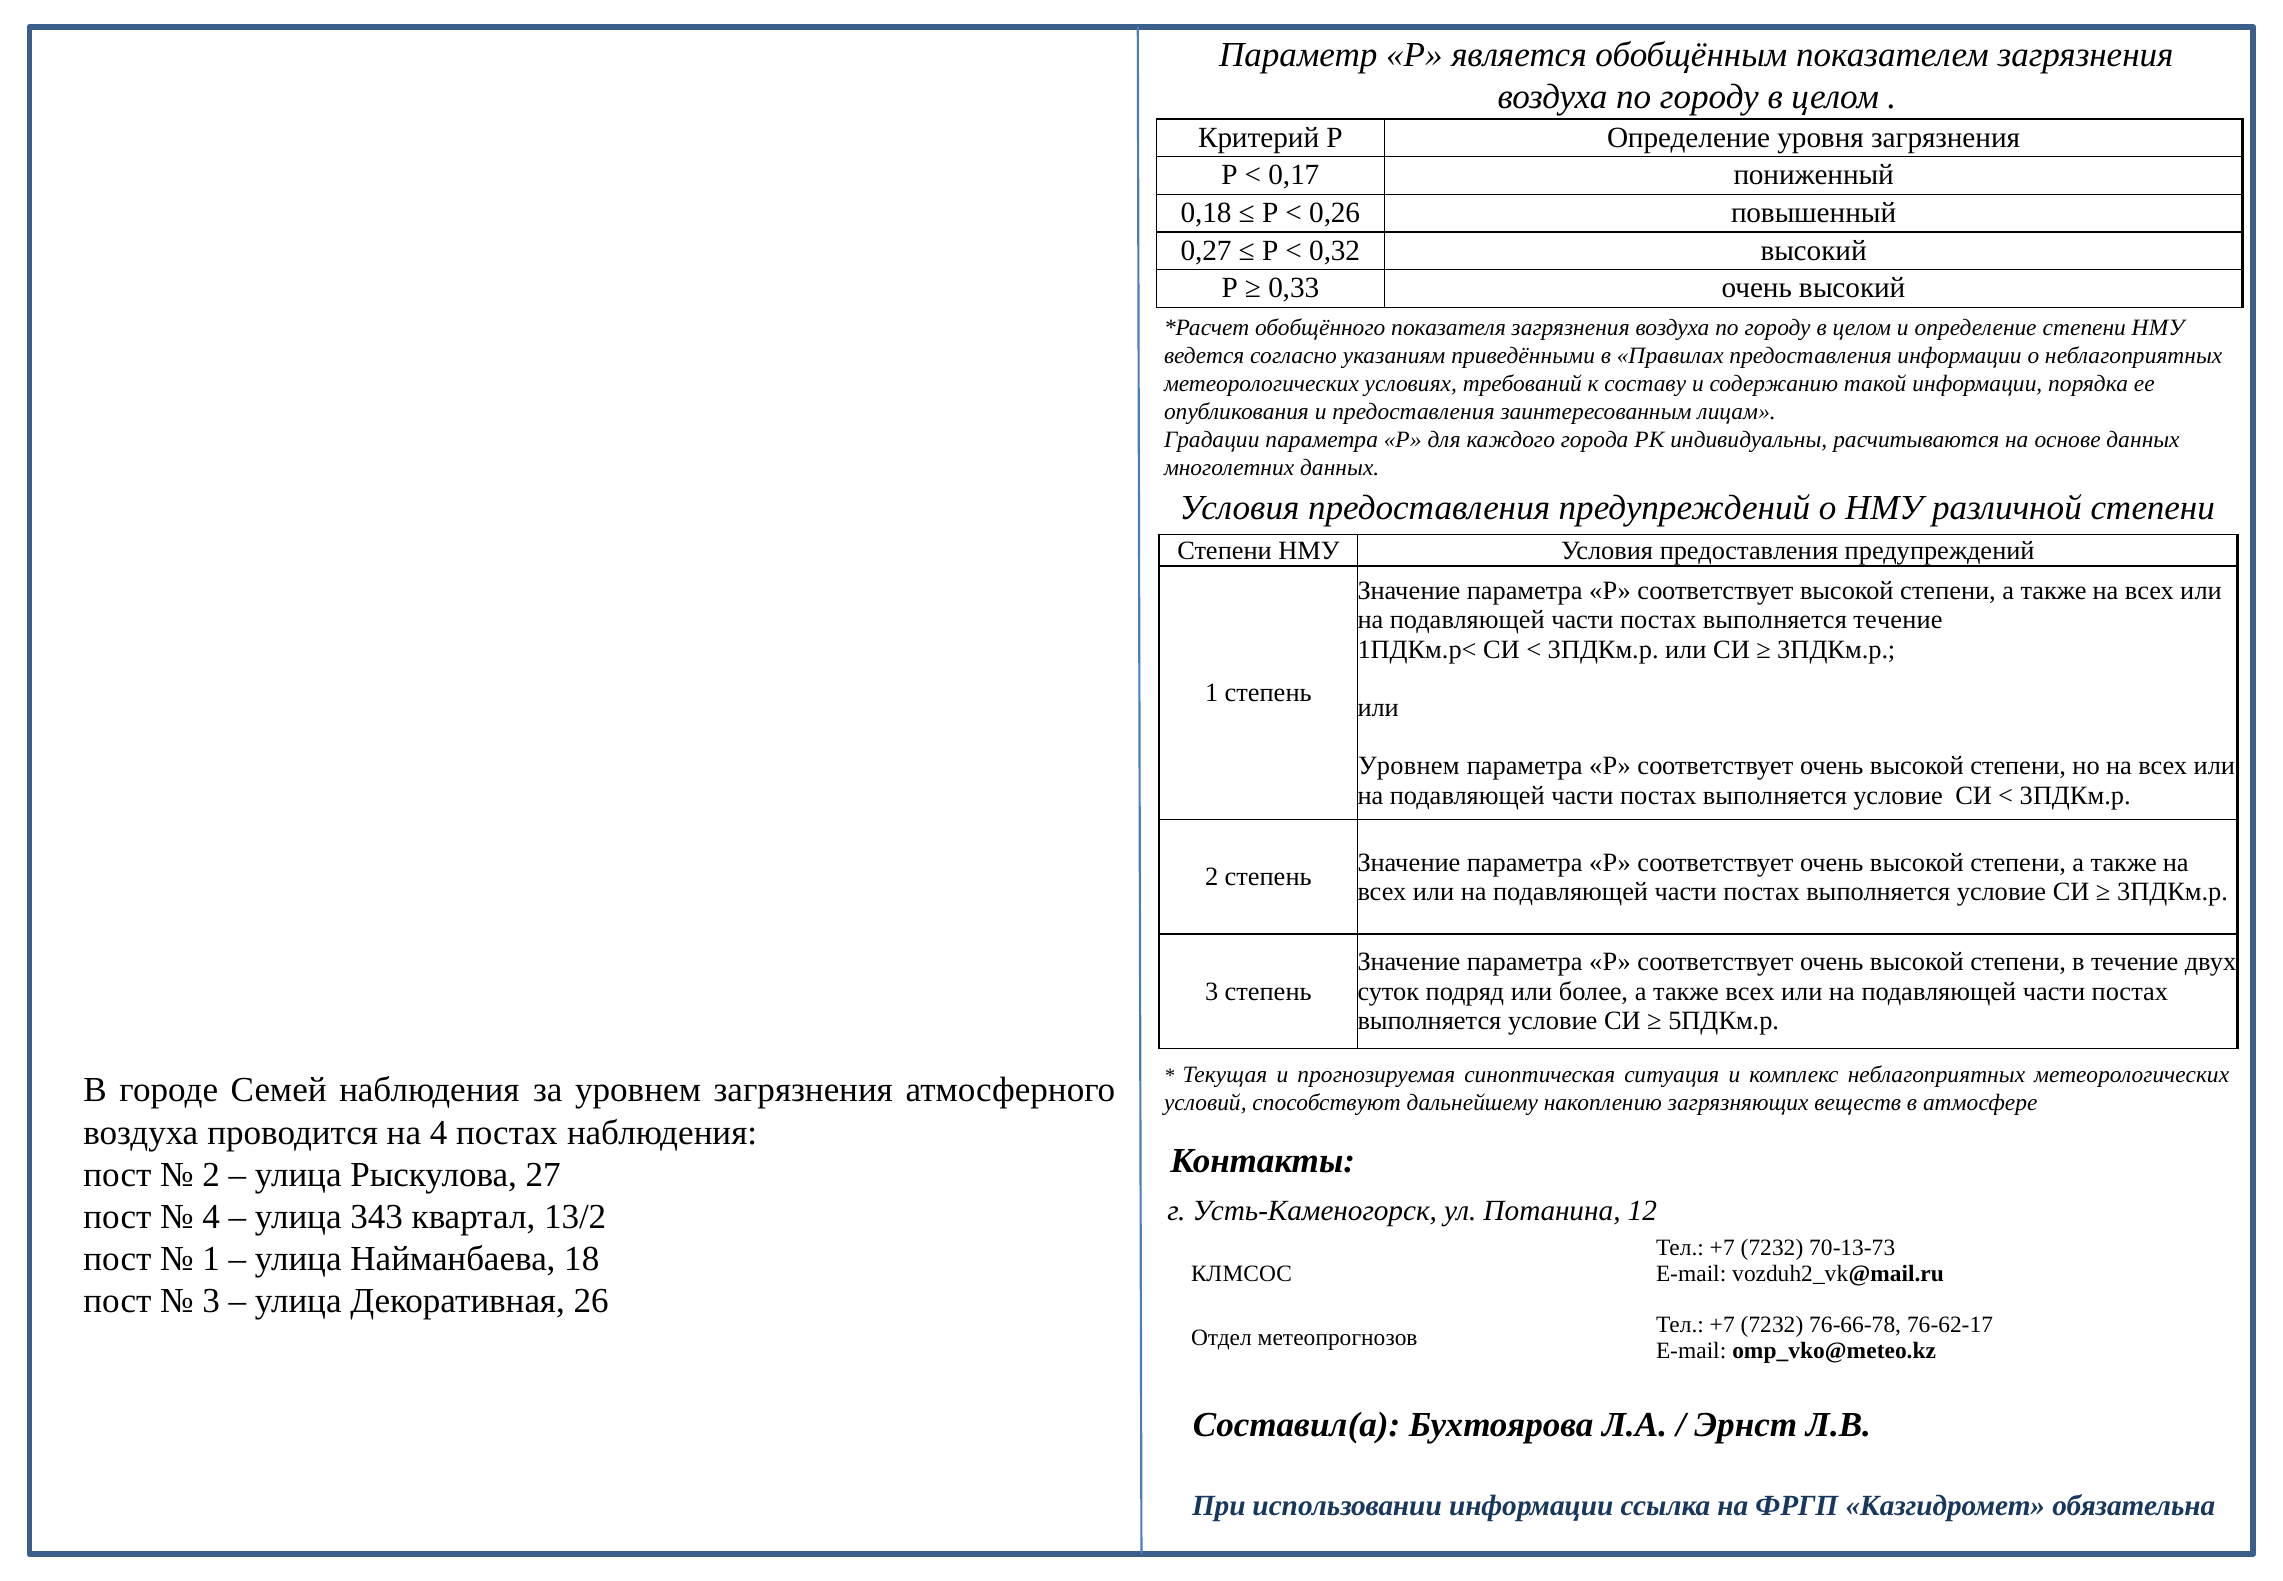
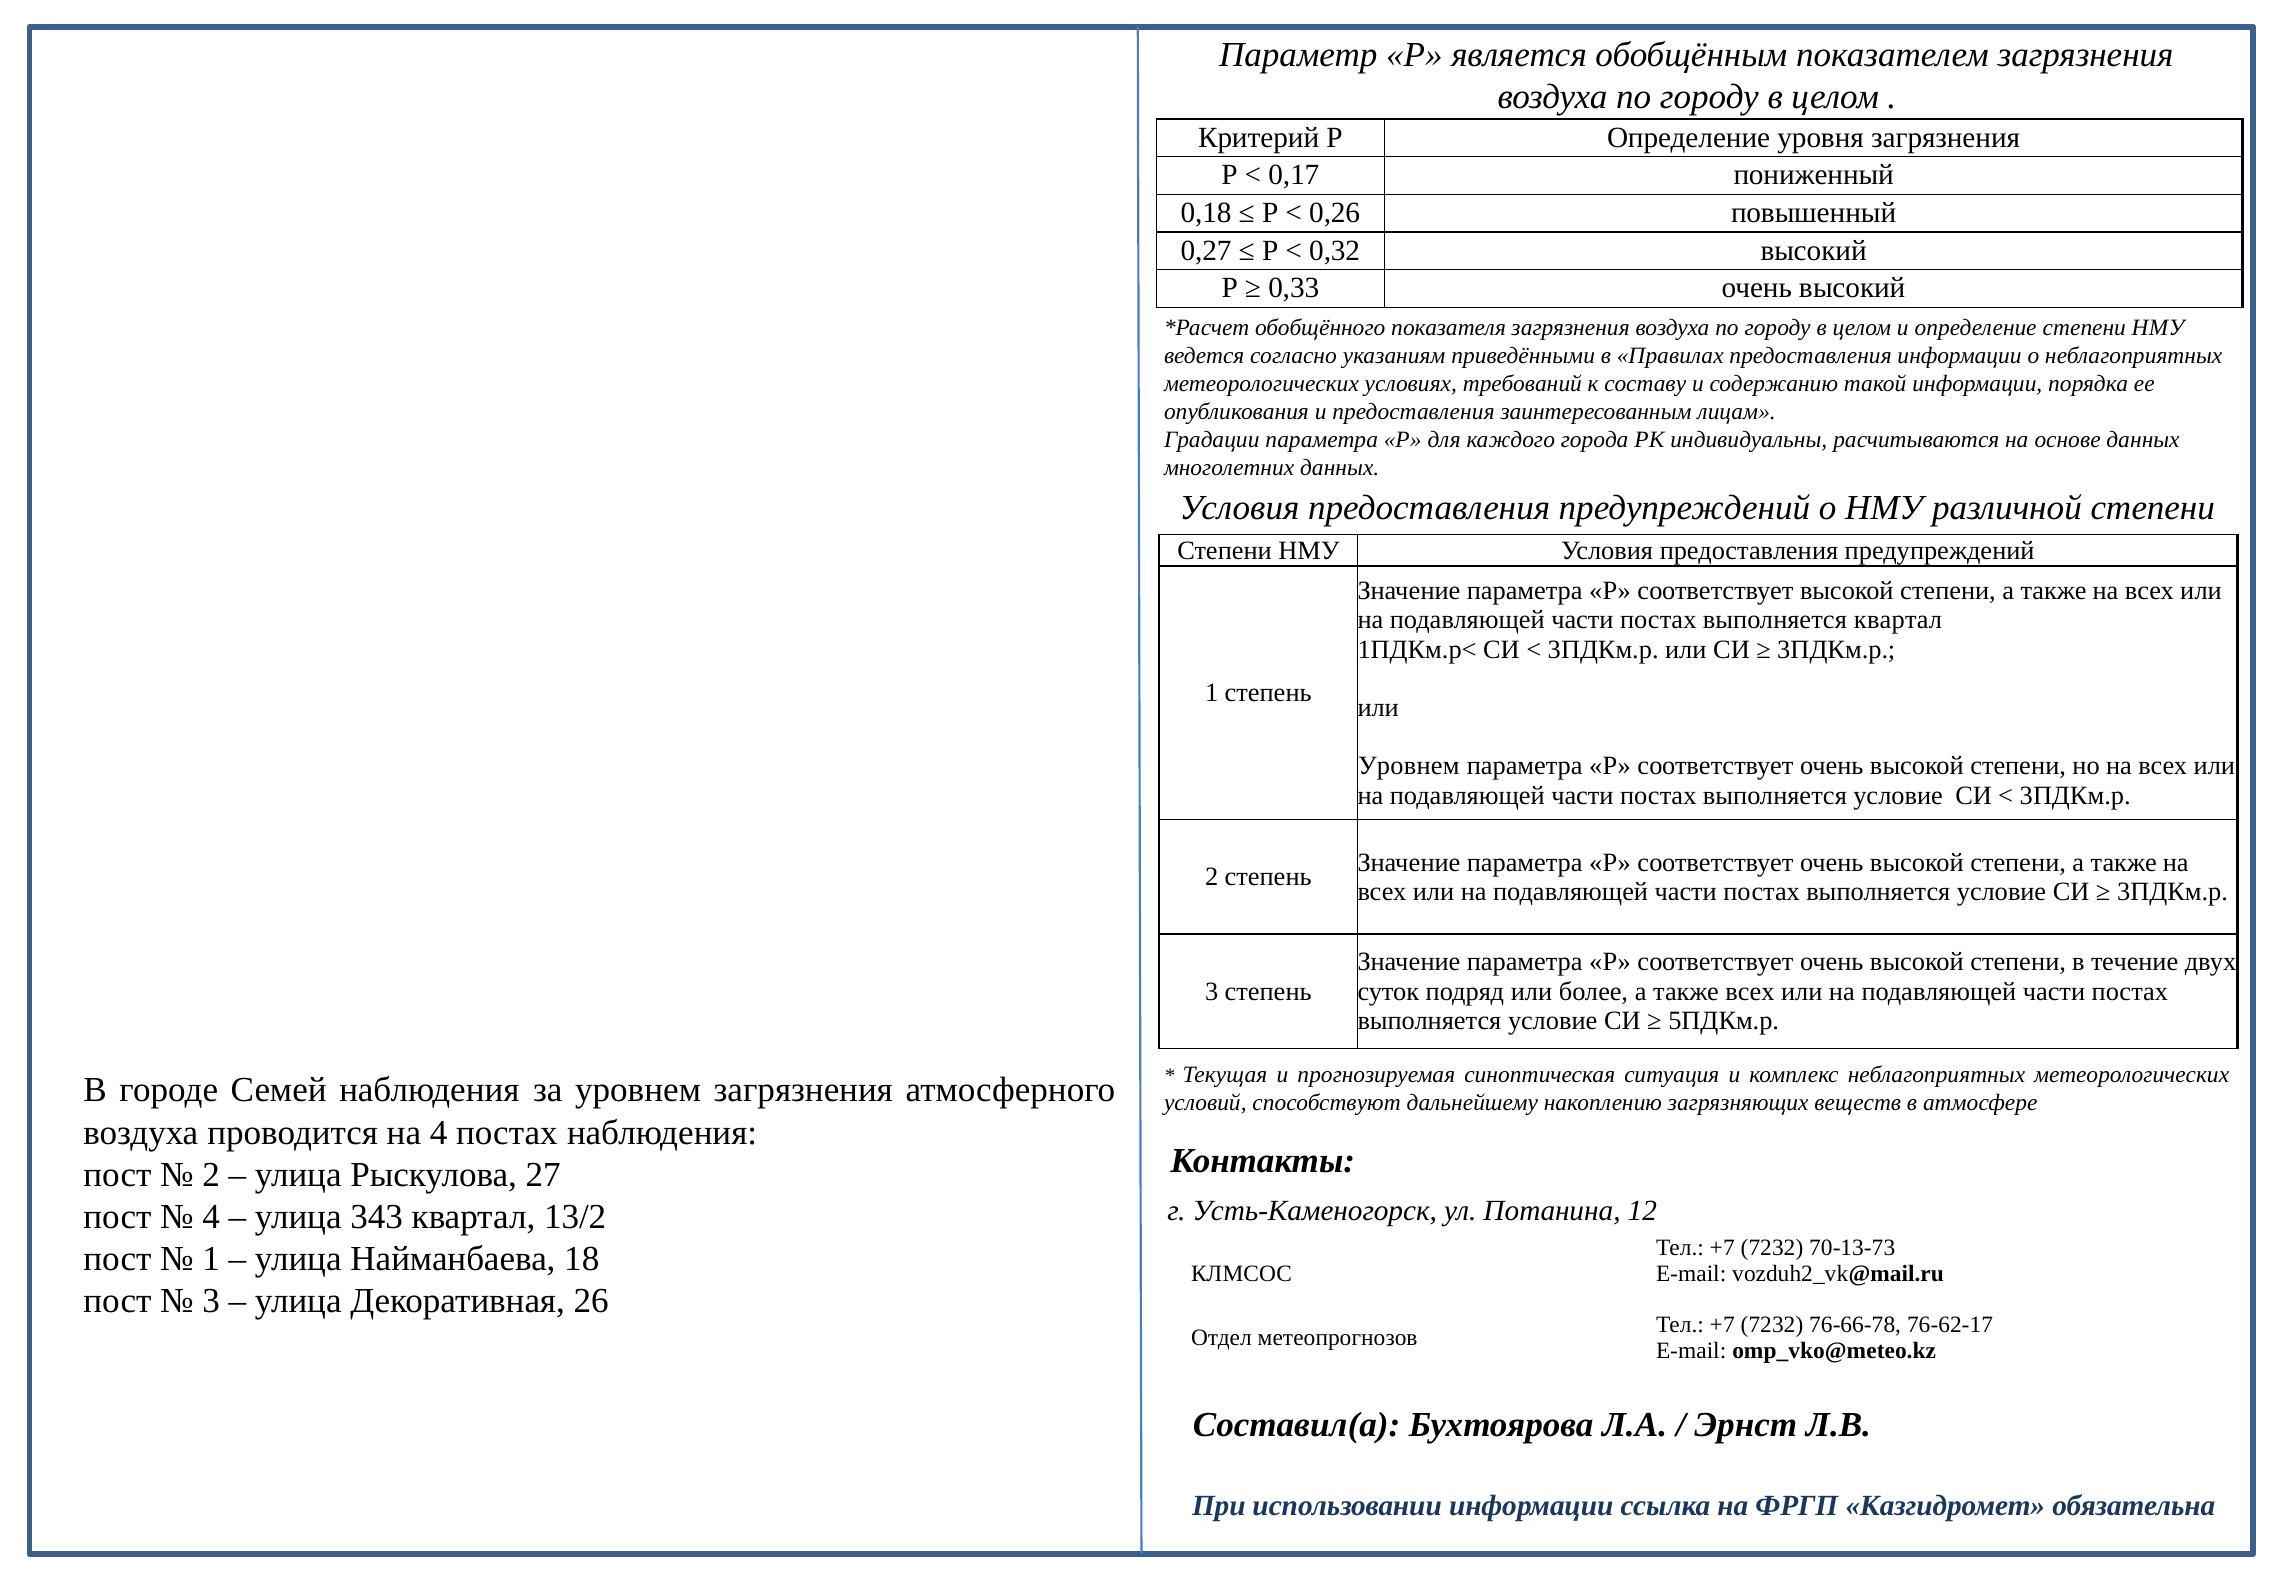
выполняется течение: течение -> квартал
